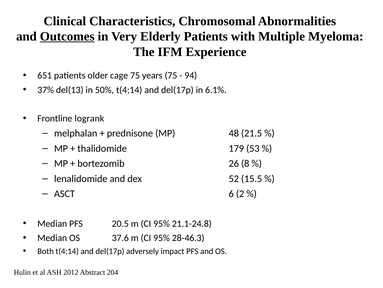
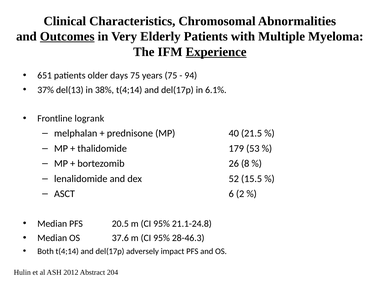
Experience underline: none -> present
cage: cage -> days
50%: 50% -> 38%
48: 48 -> 40
